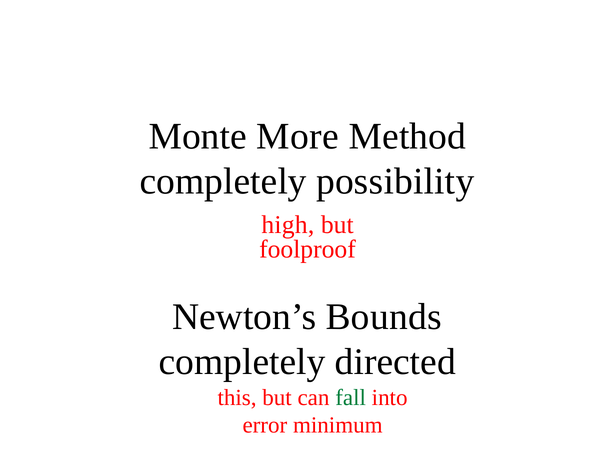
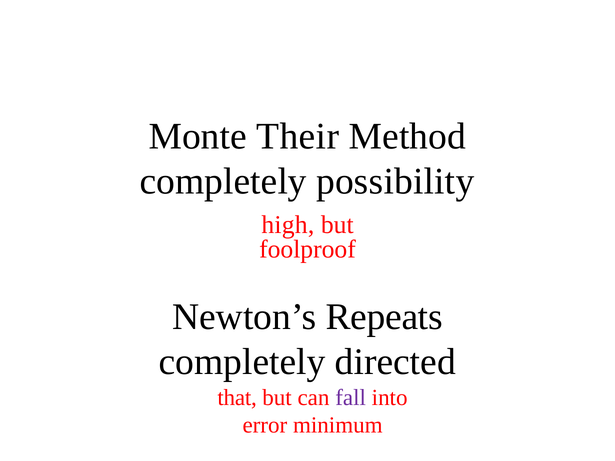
More: More -> Their
Bounds: Bounds -> Repeats
this: this -> that
fall colour: green -> purple
